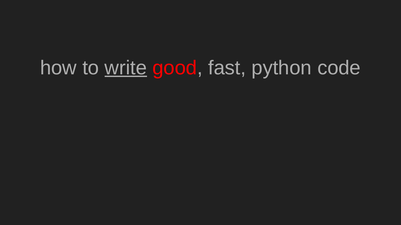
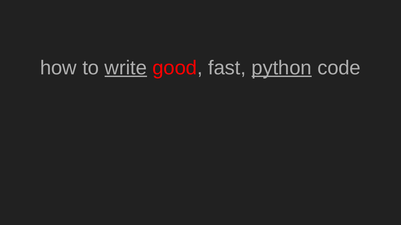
python underline: none -> present
